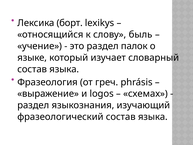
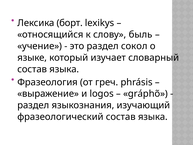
палок: палок -> сокол
схемах: схемах -> gráphõ
